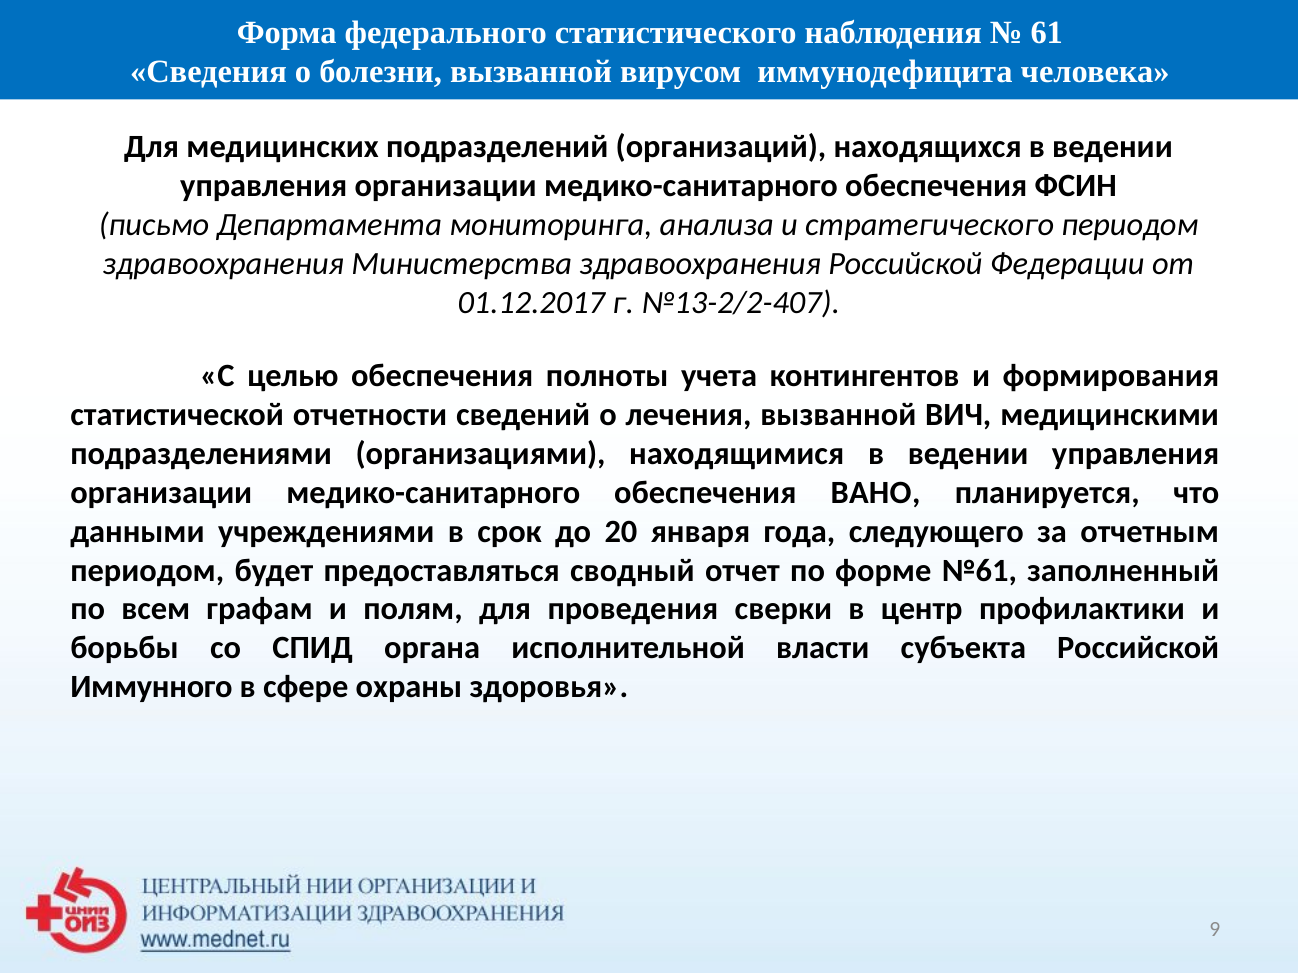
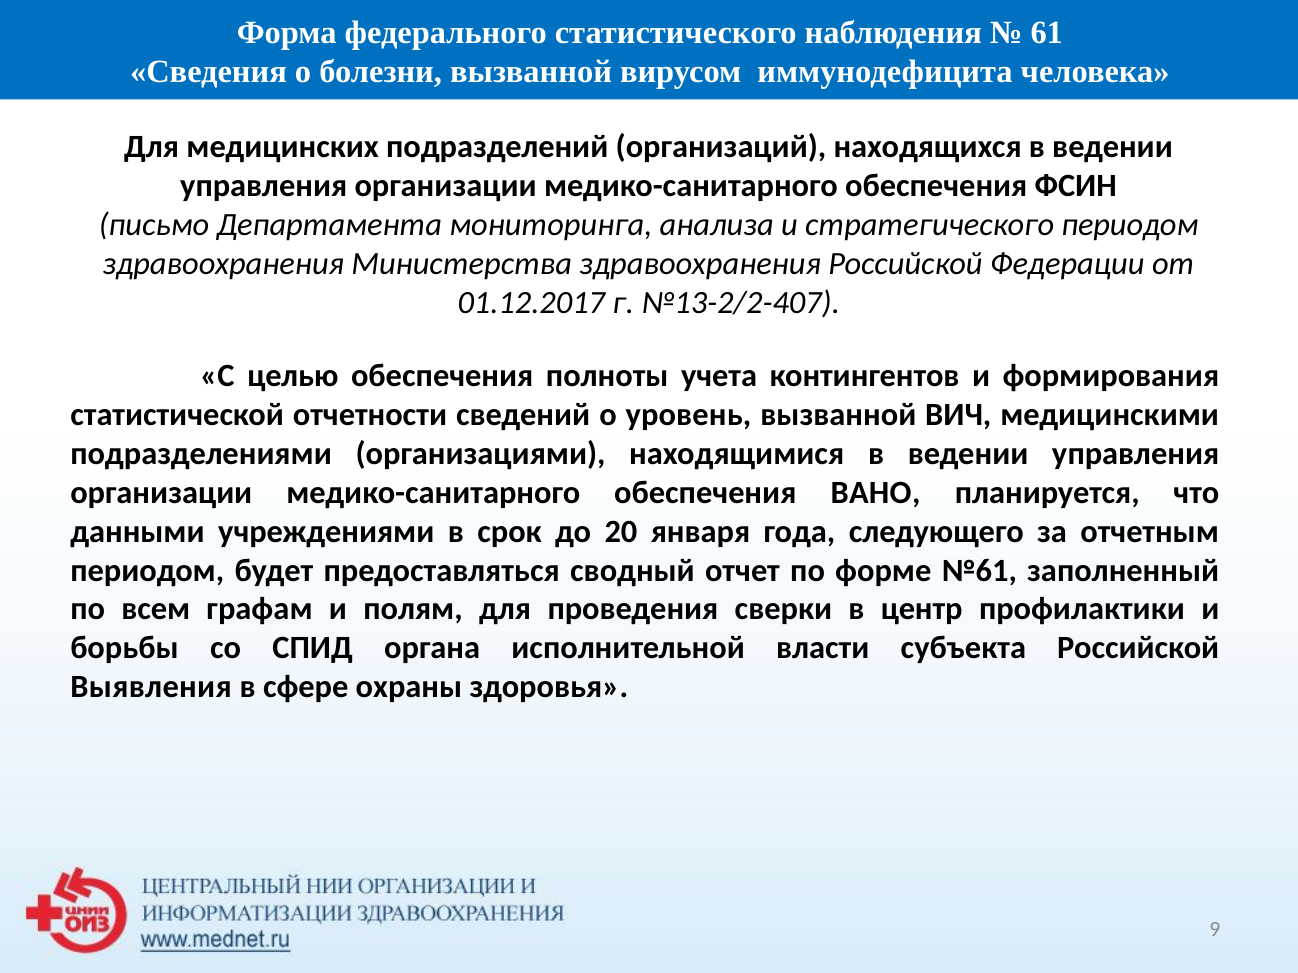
лечения: лечения -> уровень
Иммунного: Иммунного -> Выявления
